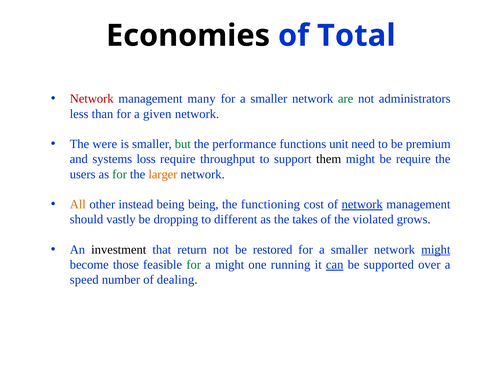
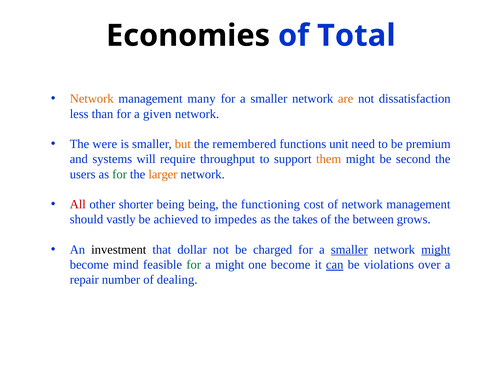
Network at (92, 99) colour: red -> orange
are colour: green -> orange
administrators: administrators -> dissatisfaction
but colour: green -> orange
performance: performance -> remembered
loss: loss -> will
them colour: black -> orange
be require: require -> second
All colour: orange -> red
instead: instead -> shorter
network at (362, 204) underline: present -> none
dropping: dropping -> achieved
different: different -> impedes
violated: violated -> between
return: return -> dollar
restored: restored -> charged
smaller at (349, 249) underline: none -> present
those: those -> mind
one running: running -> become
supported: supported -> violations
speed: speed -> repair
